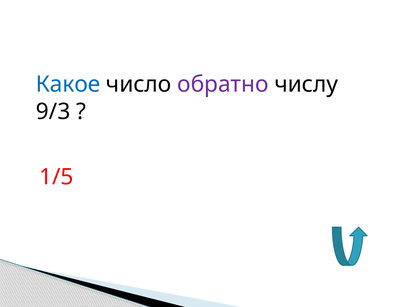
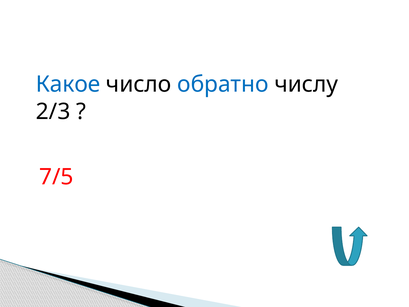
обратно colour: purple -> blue
9/3: 9/3 -> 2/3
1/5: 1/5 -> 7/5
